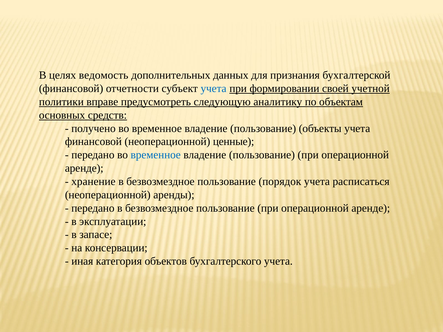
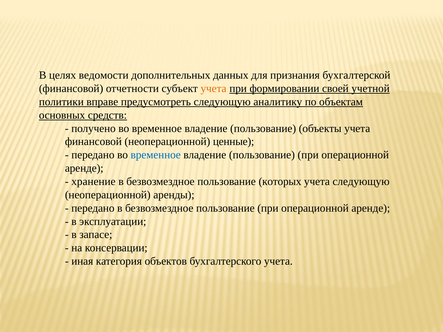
ведомость: ведомость -> ведомости
учета at (214, 89) colour: blue -> orange
порядок: порядок -> которых
учета расписаться: расписаться -> следующую
